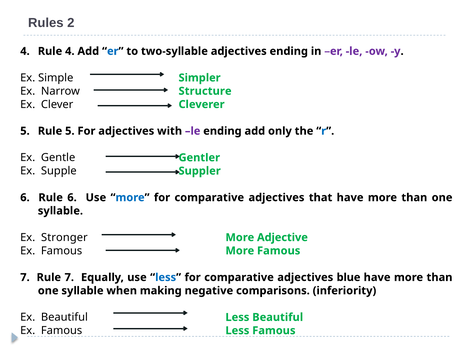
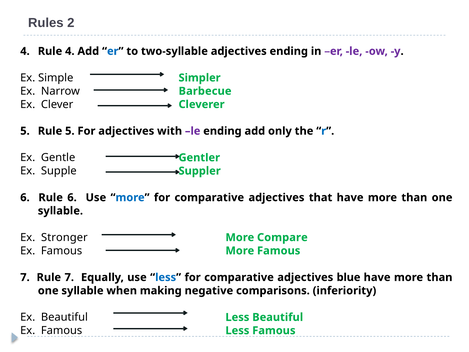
Structure: Structure -> Barbecue
Adjective: Adjective -> Compare
